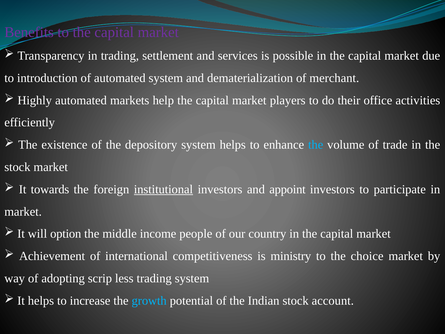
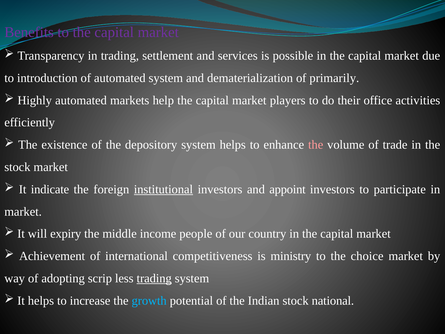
merchant: merchant -> primarily
the at (316, 145) colour: light blue -> pink
towards: towards -> indicate
option: option -> expiry
trading at (154, 278) underline: none -> present
account: account -> national
